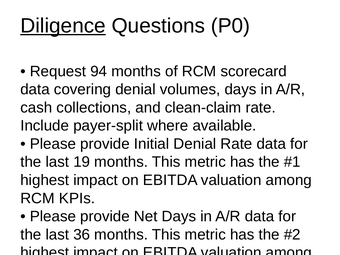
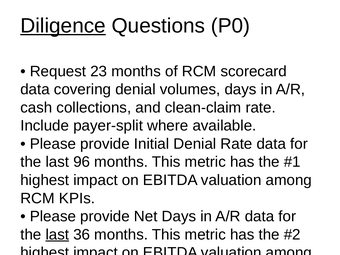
94: 94 -> 23
19: 19 -> 96
last at (57, 235) underline: none -> present
